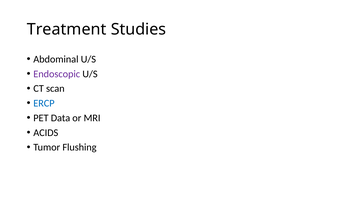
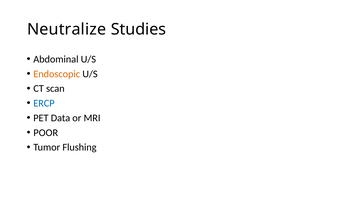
Treatment: Treatment -> Neutralize
Endoscopic colour: purple -> orange
ACIDS: ACIDS -> POOR
